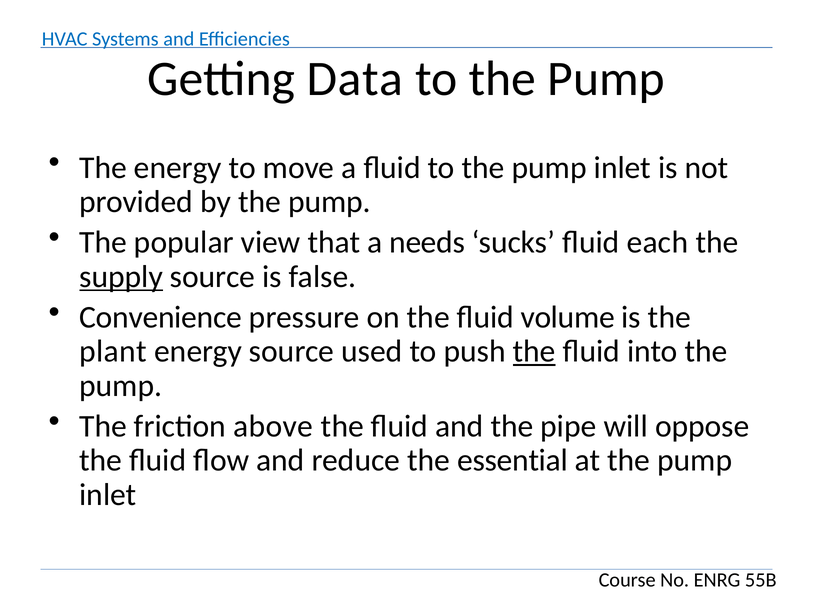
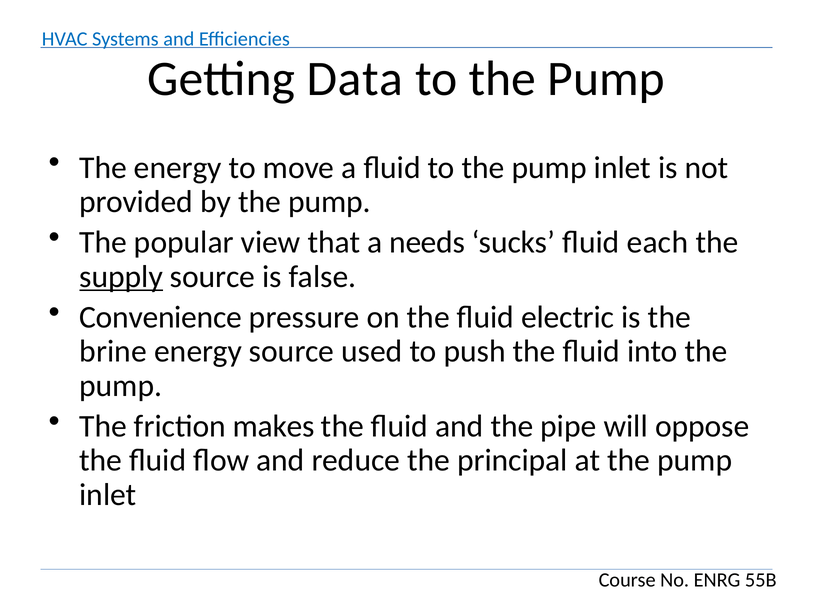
volume: volume -> electric
plant: plant -> brine
the at (534, 351) underline: present -> none
above: above -> makes
essential: essential -> principal
